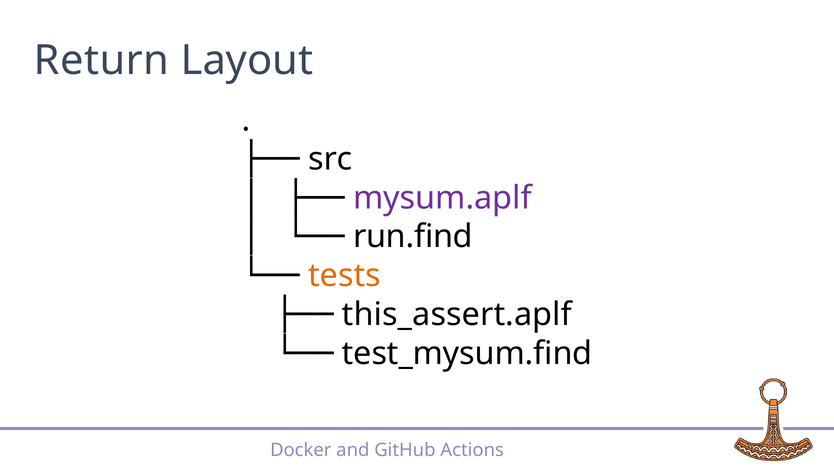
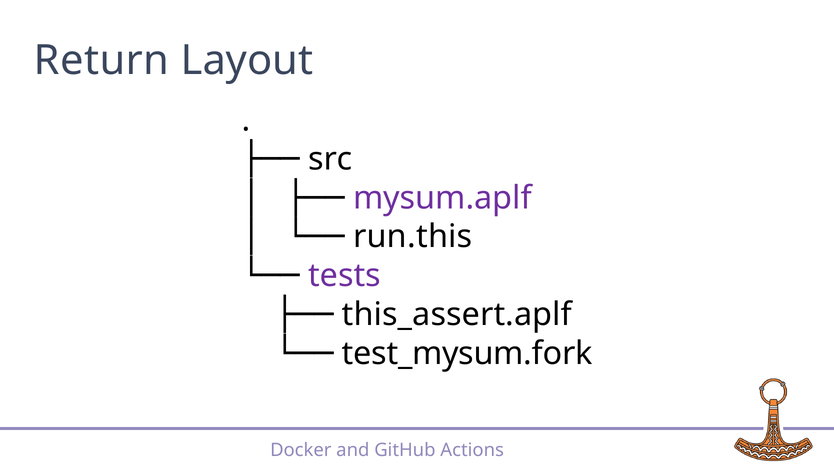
run.find: run.find -> run.this
tests colour: orange -> purple
test_mysum.find: test_mysum.find -> test_mysum.fork
